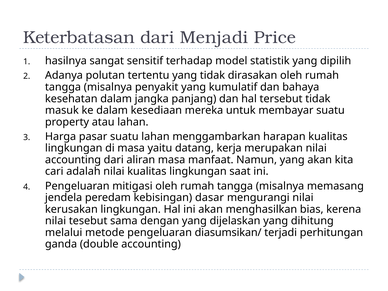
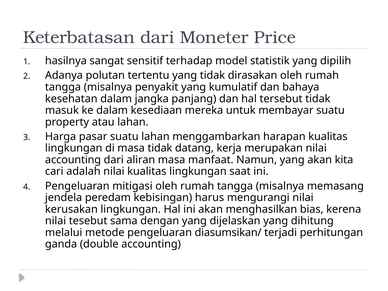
Menjadi: Menjadi -> Moneter
masa yaitu: yaitu -> tidak
dasar: dasar -> harus
